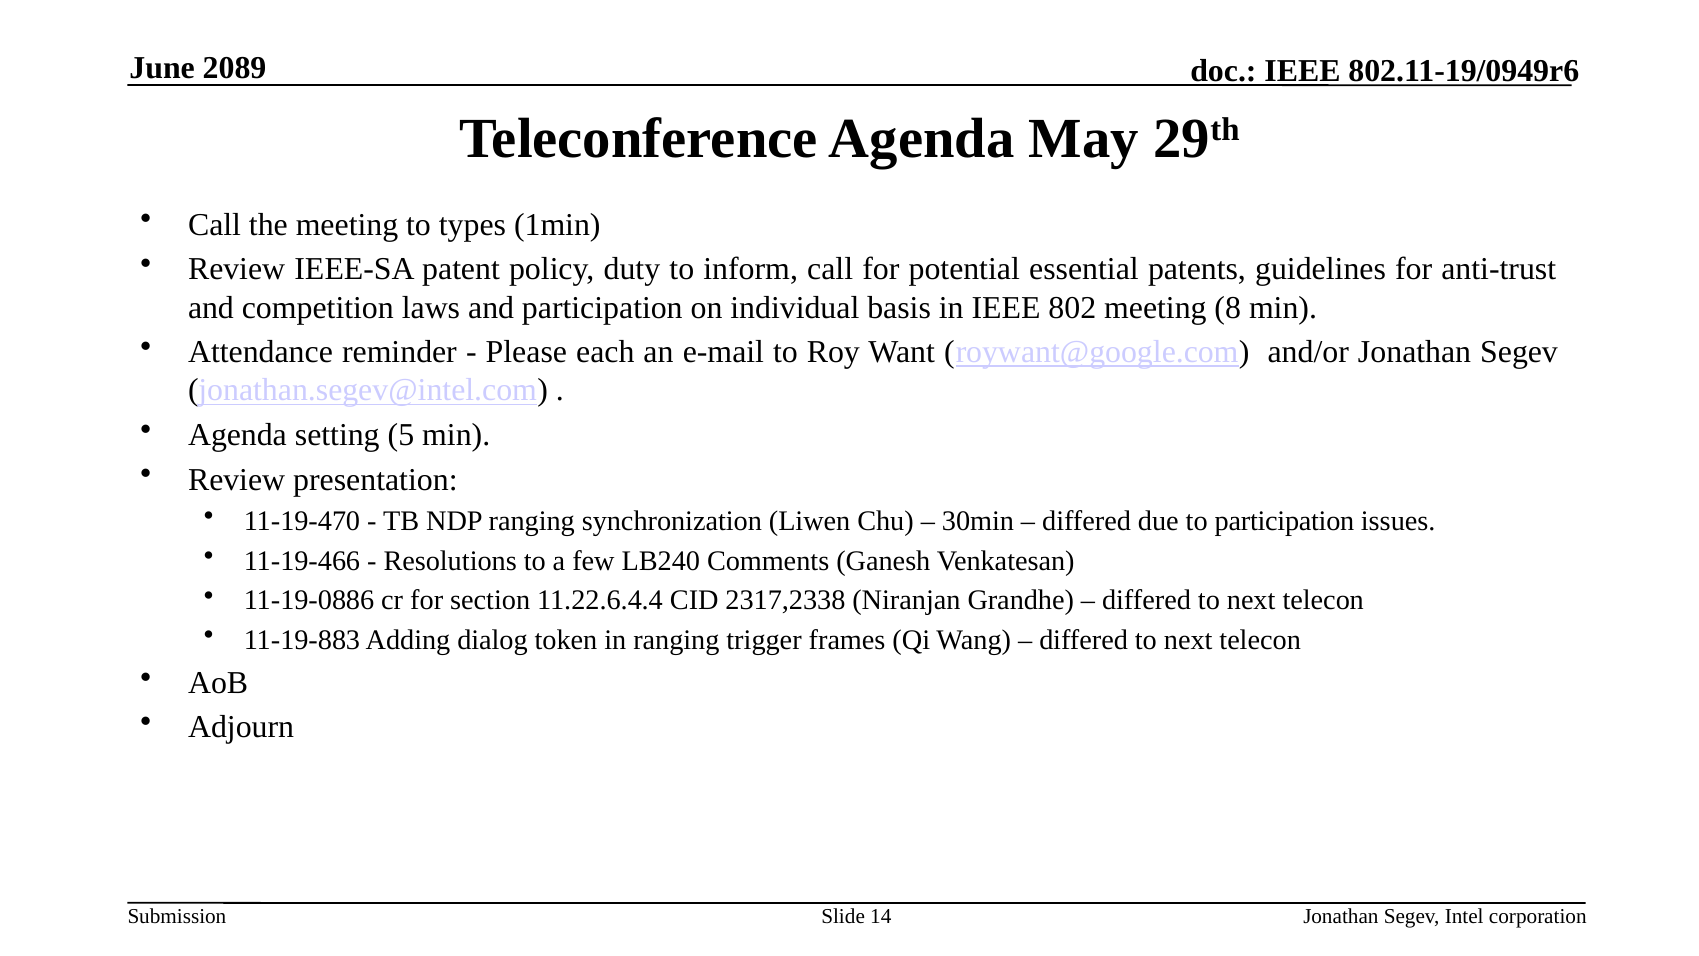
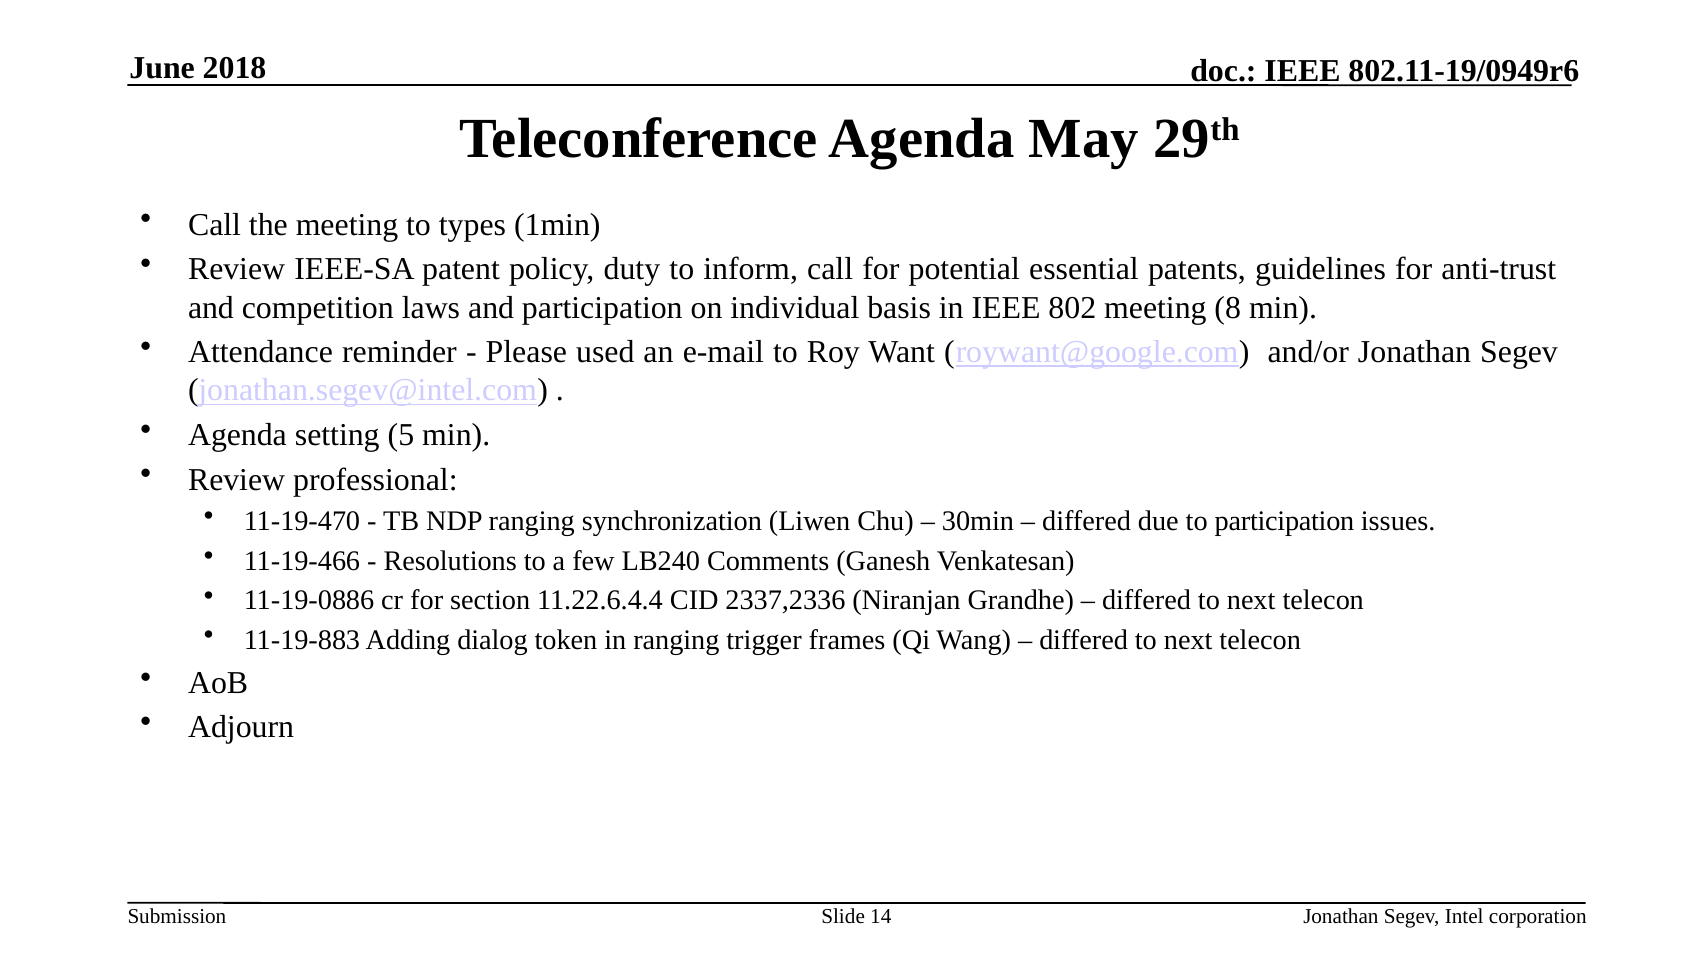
2089: 2089 -> 2018
each: each -> used
presentation: presentation -> professional
2317,2338: 2317,2338 -> 2337,2336
